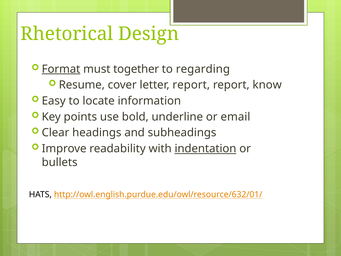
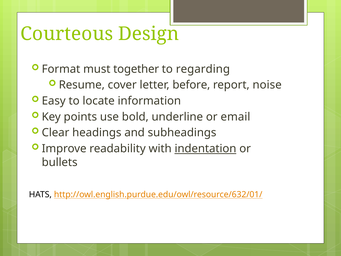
Rhetorical: Rhetorical -> Courteous
Format underline: present -> none
letter report: report -> before
know: know -> noise
